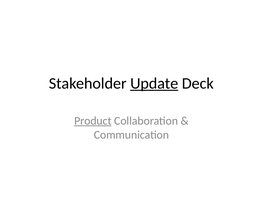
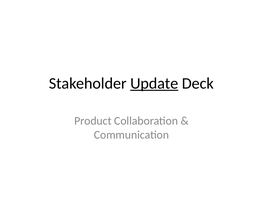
Product underline: present -> none
